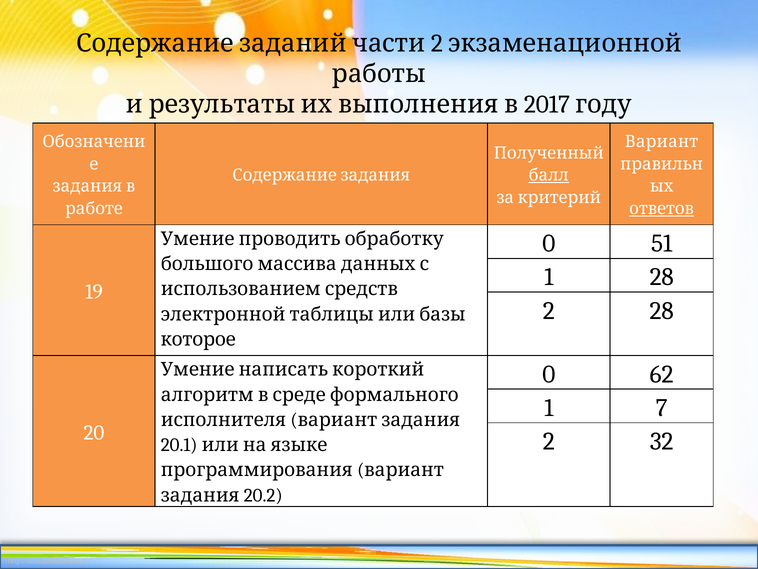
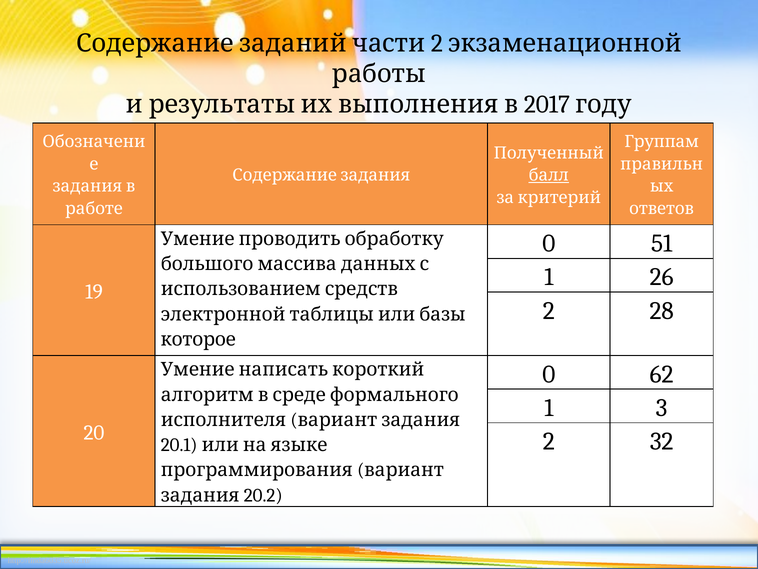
Вариант at (662, 142): Вариант -> Группам
ответов underline: present -> none
1 28: 28 -> 26
7: 7 -> 3
